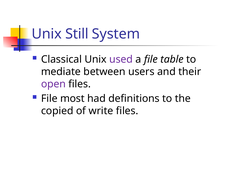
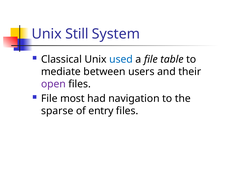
used colour: purple -> blue
definitions: definitions -> navigation
copied: copied -> sparse
write: write -> entry
